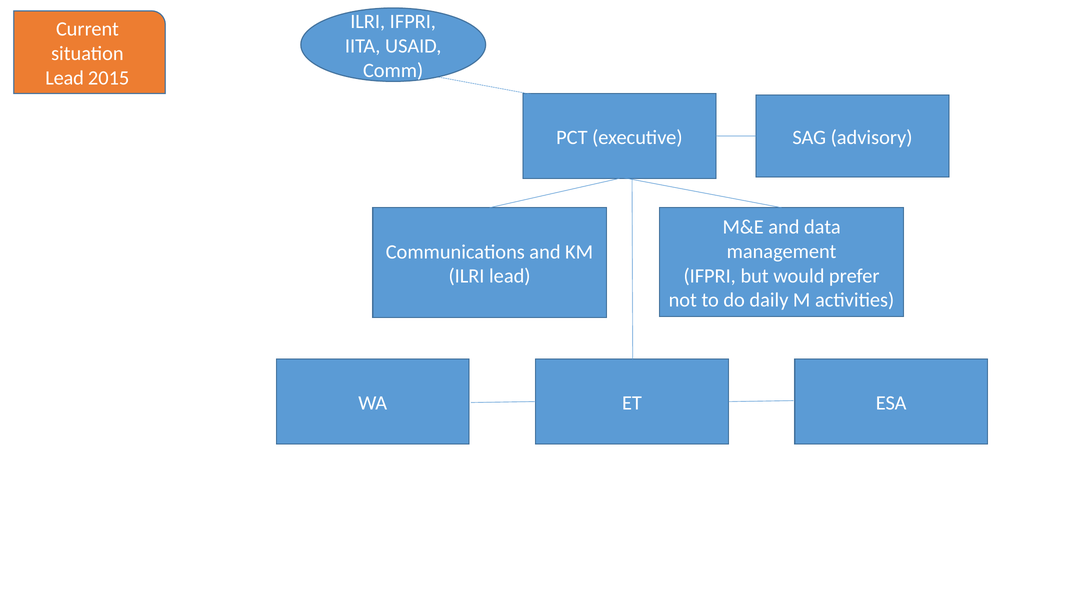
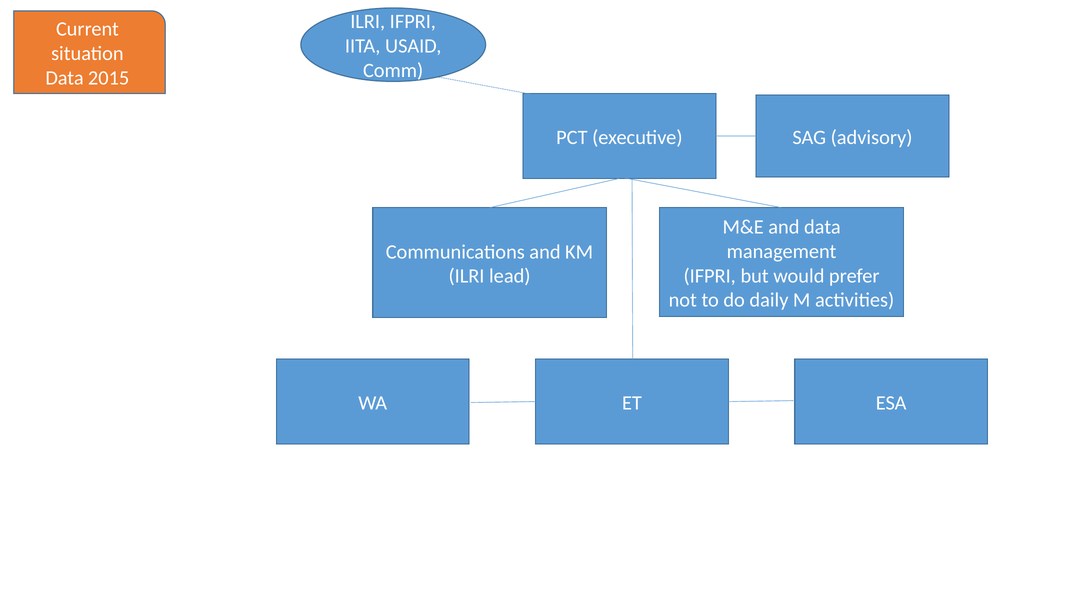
Lead at (65, 78): Lead -> Data
